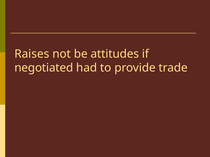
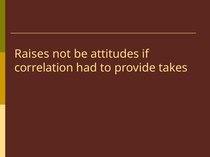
negotiated: negotiated -> correlation
trade: trade -> takes
